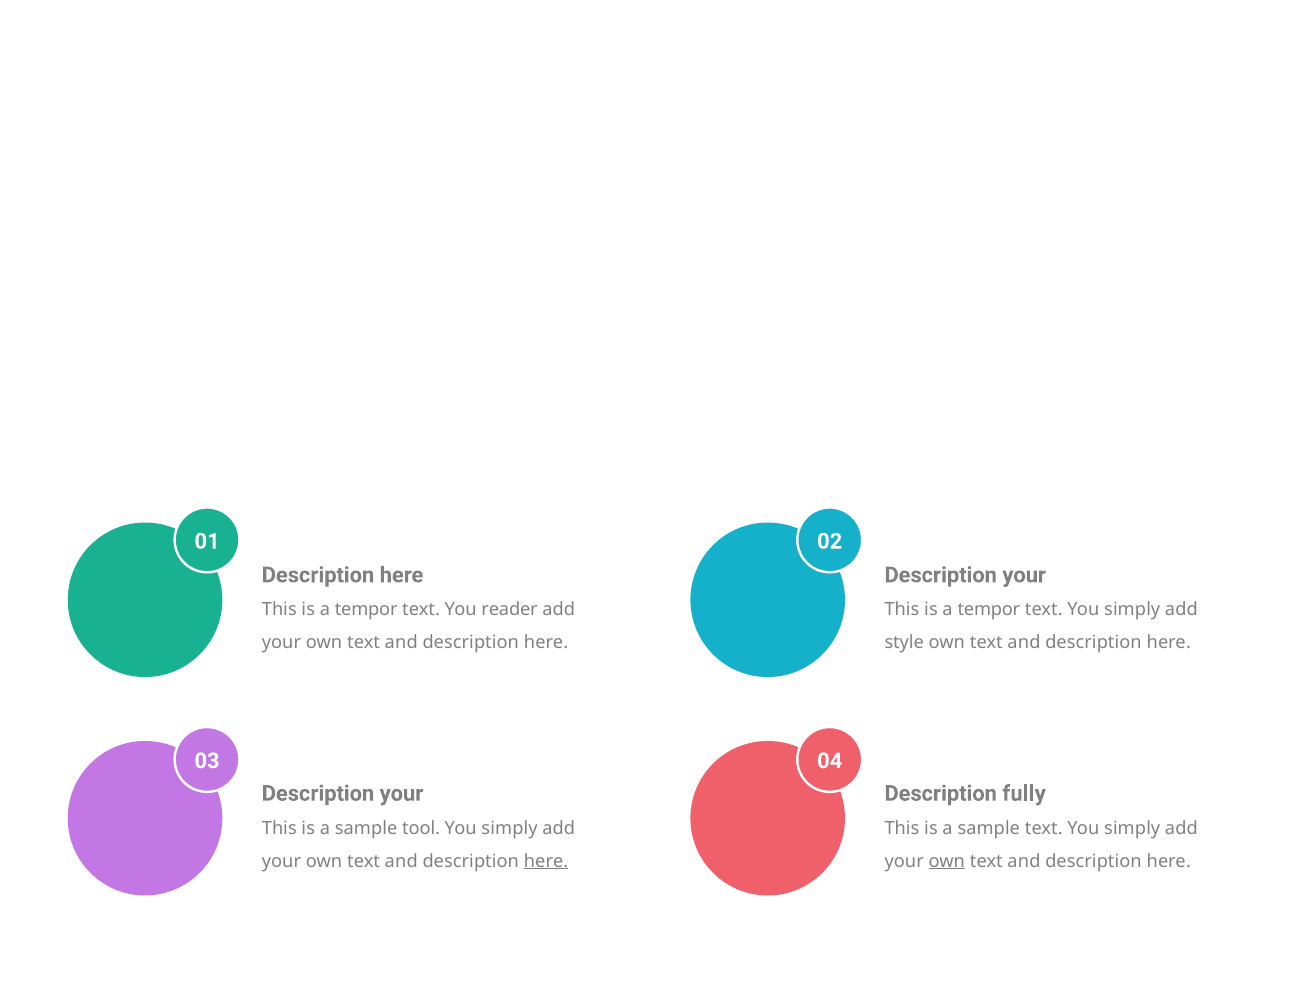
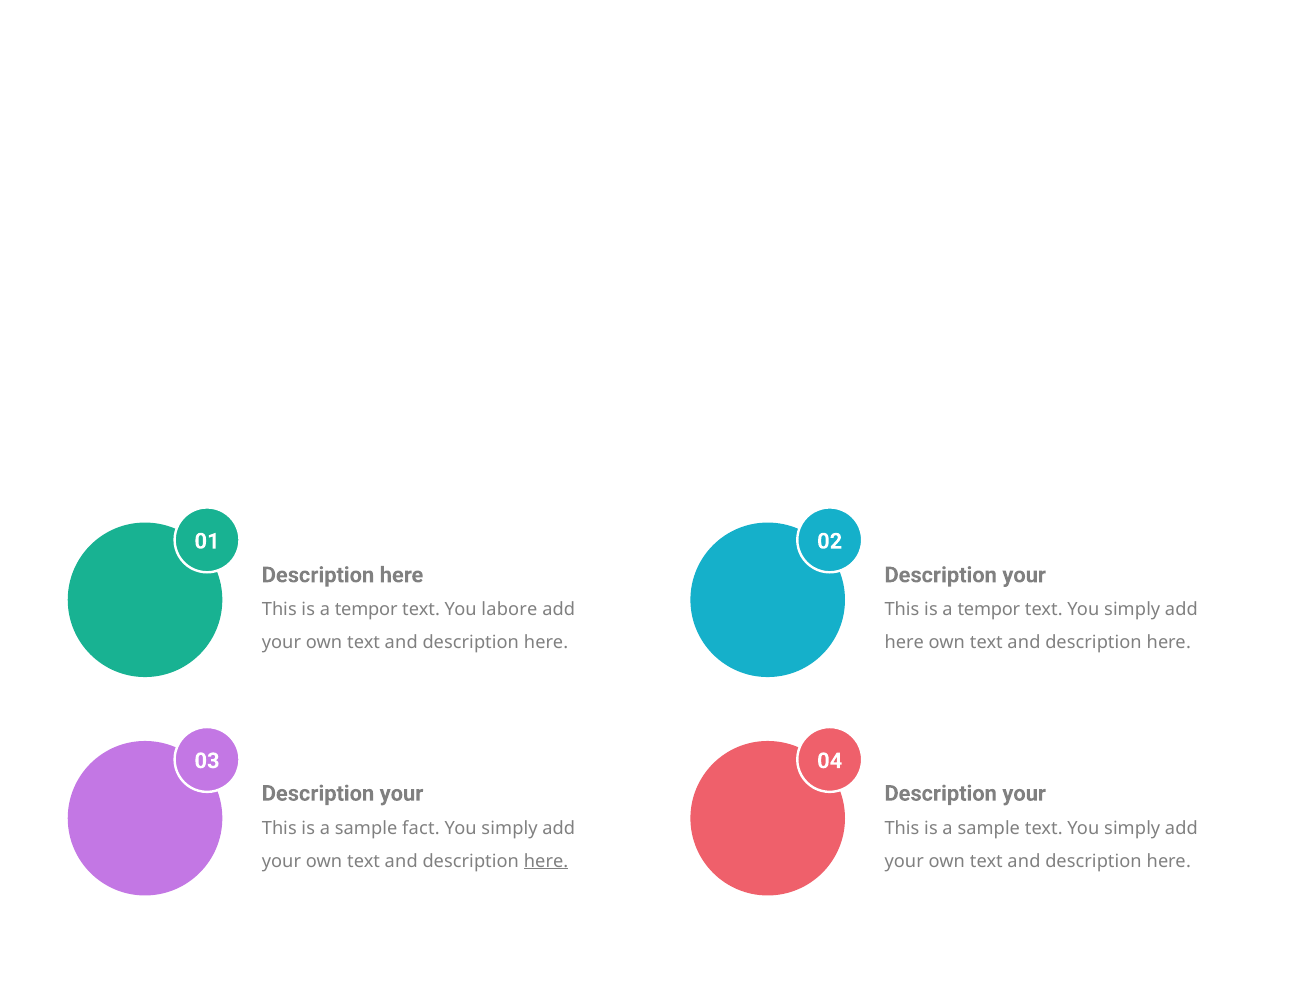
reader: reader -> labore
style at (904, 643): style -> here
fully at (1024, 794): fully -> your
tool: tool -> fact
own at (947, 861) underline: present -> none
